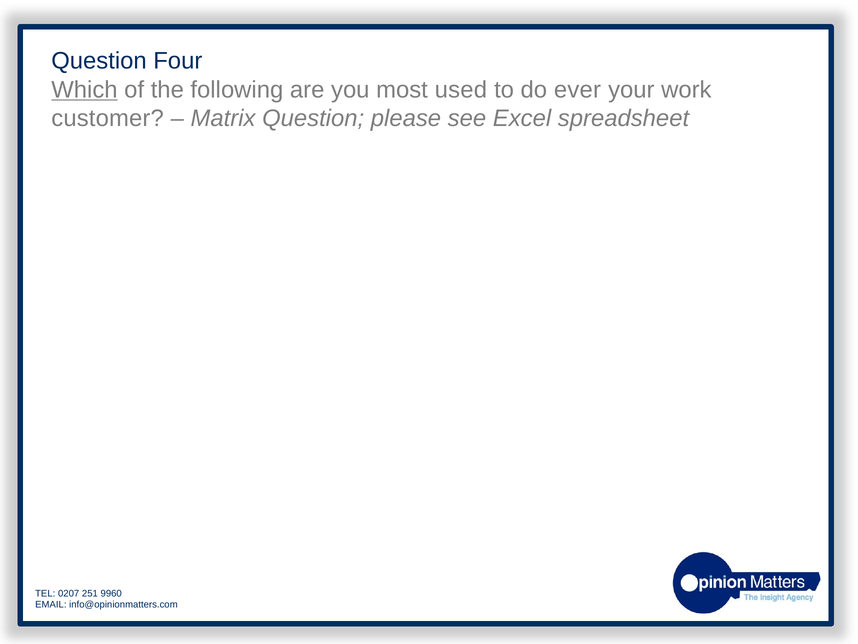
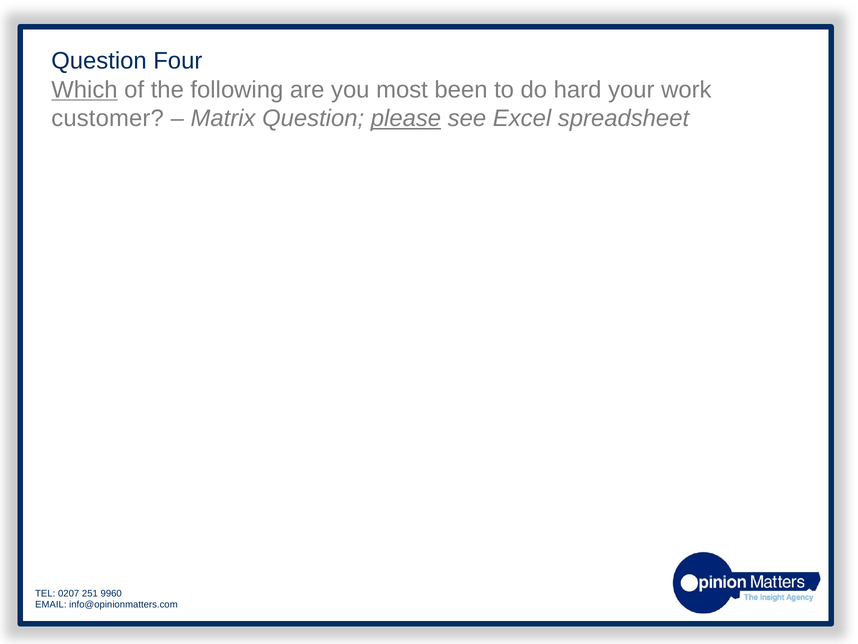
used: used -> been
ever: ever -> hard
please underline: none -> present
